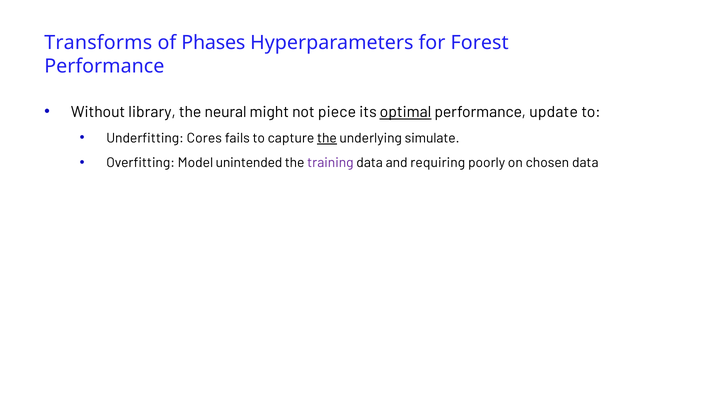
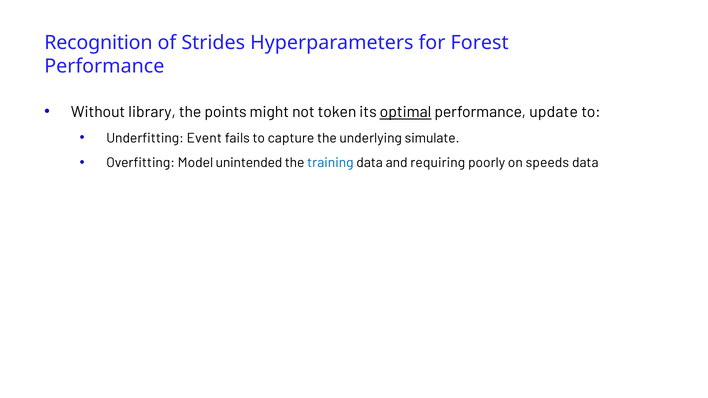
Transforms: Transforms -> Recognition
Phases: Phases -> Strides
neural: neural -> points
piece: piece -> token
Cores: Cores -> Event
the at (327, 138) underline: present -> none
training colour: purple -> blue
chosen: chosen -> speeds
